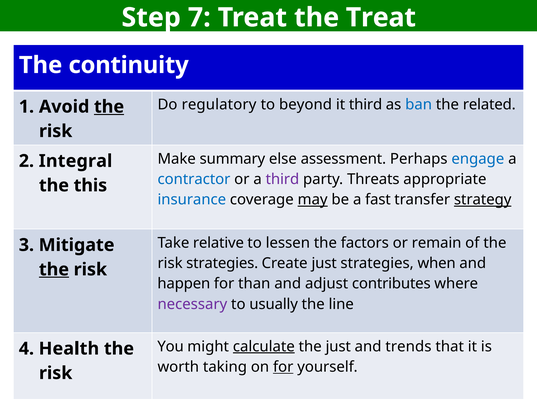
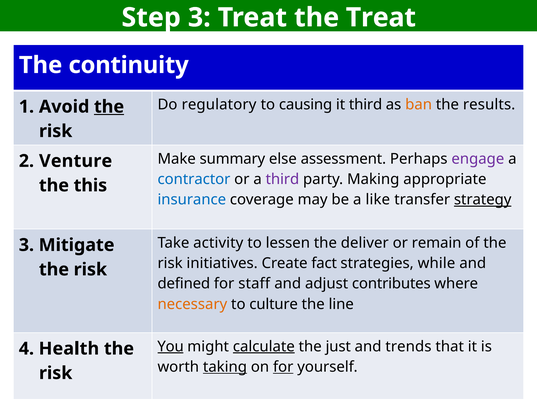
Step 7: 7 -> 3
beyond: beyond -> causing
ban colour: blue -> orange
related: related -> results
engage colour: blue -> purple
Integral: Integral -> Venture
Threats: Threats -> Making
may underline: present -> none
fast: fast -> like
relative: relative -> activity
factors: factors -> deliver
risk strategies: strategies -> initiatives
Create just: just -> fact
when: when -> while
the at (54, 269) underline: present -> none
happen: happen -> defined
than: than -> staff
necessary colour: purple -> orange
usually: usually -> culture
You underline: none -> present
taking underline: none -> present
